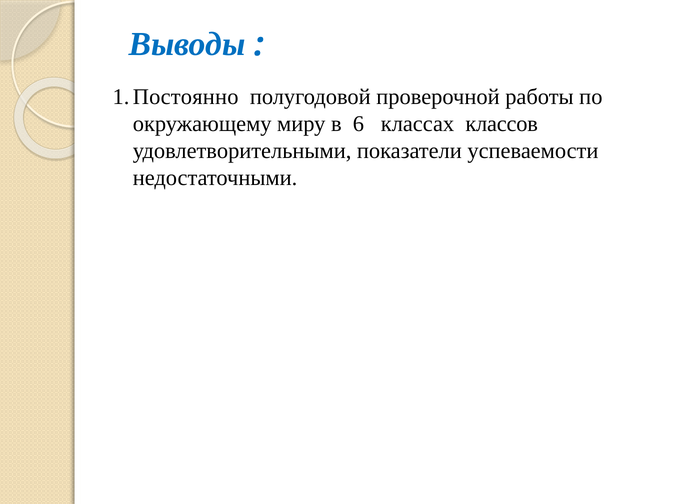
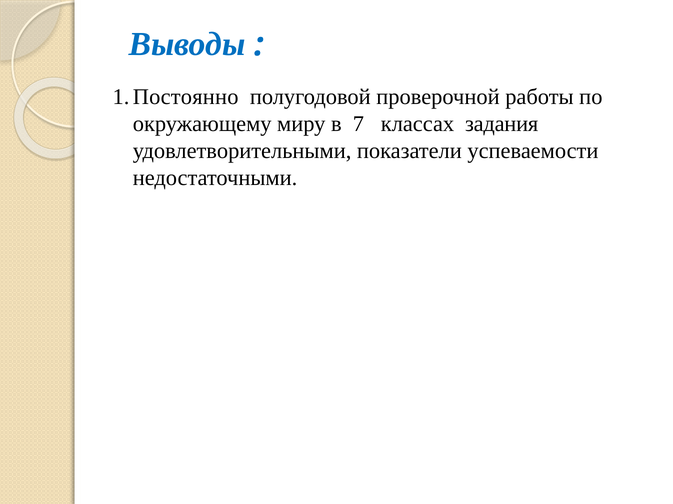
6: 6 -> 7
классов: классов -> задания
